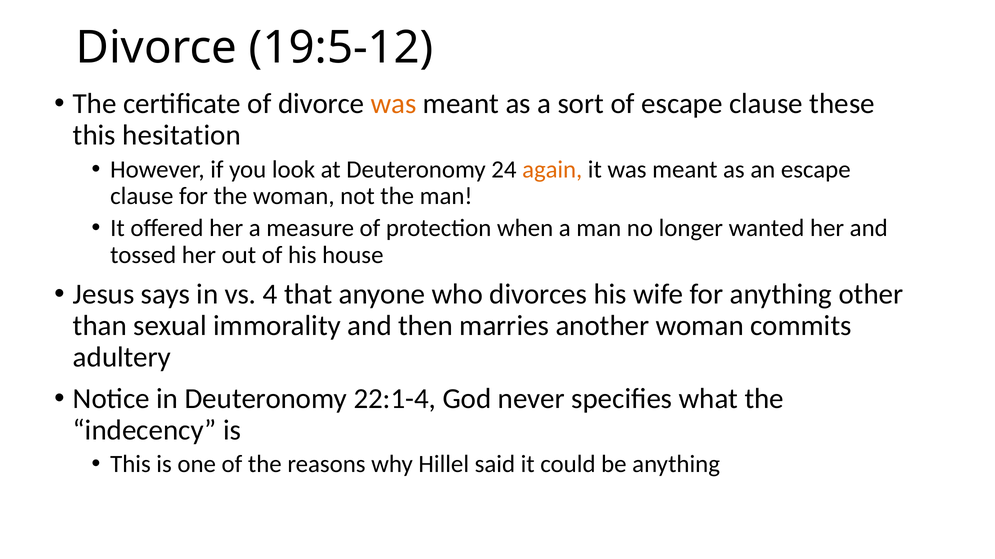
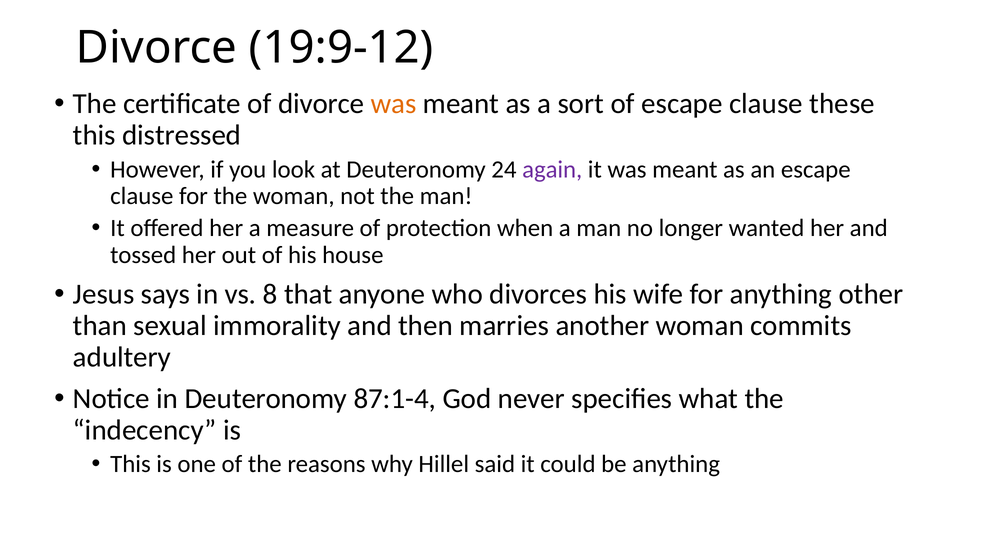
19:5-12: 19:5-12 -> 19:9-12
hesitation: hesitation -> distressed
again colour: orange -> purple
4: 4 -> 8
22:1-4: 22:1-4 -> 87:1-4
